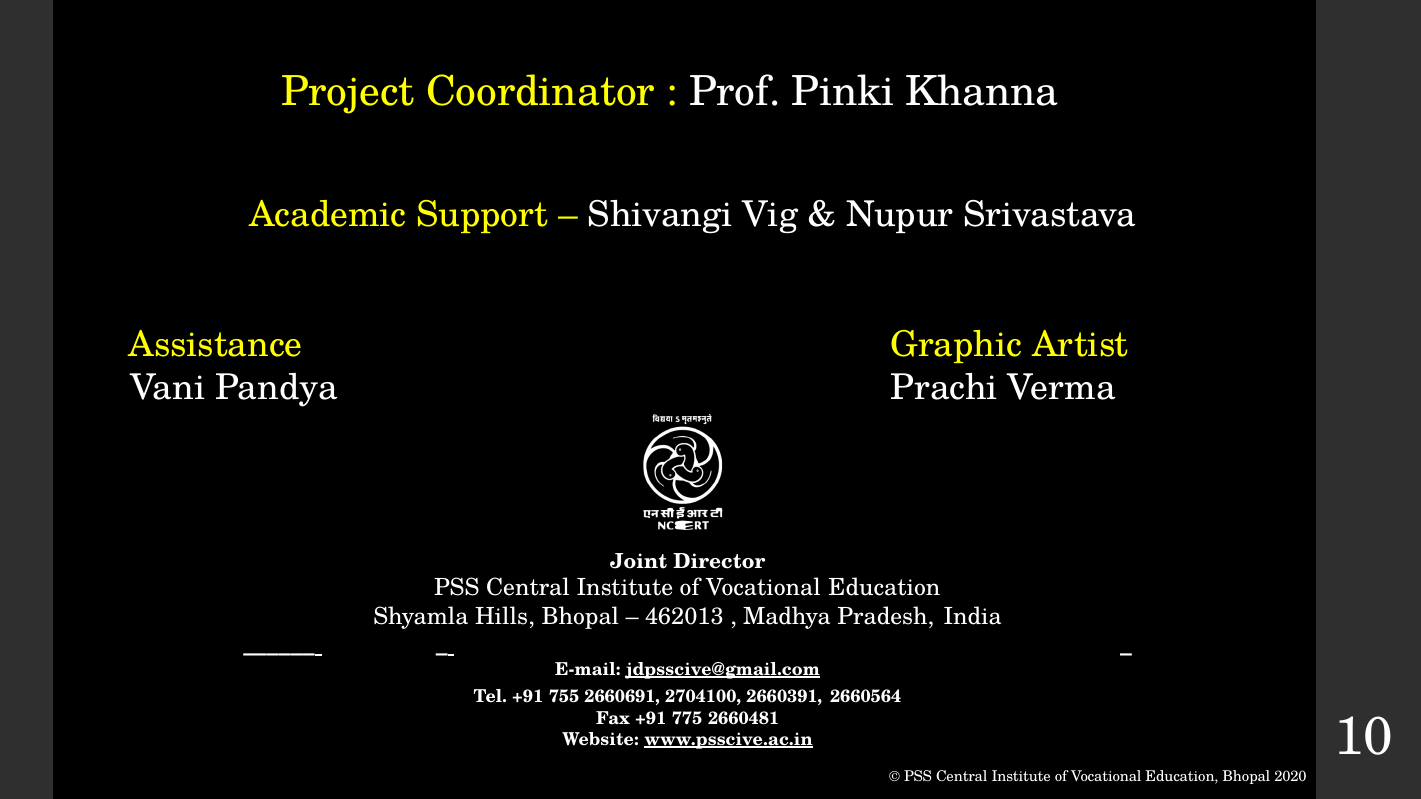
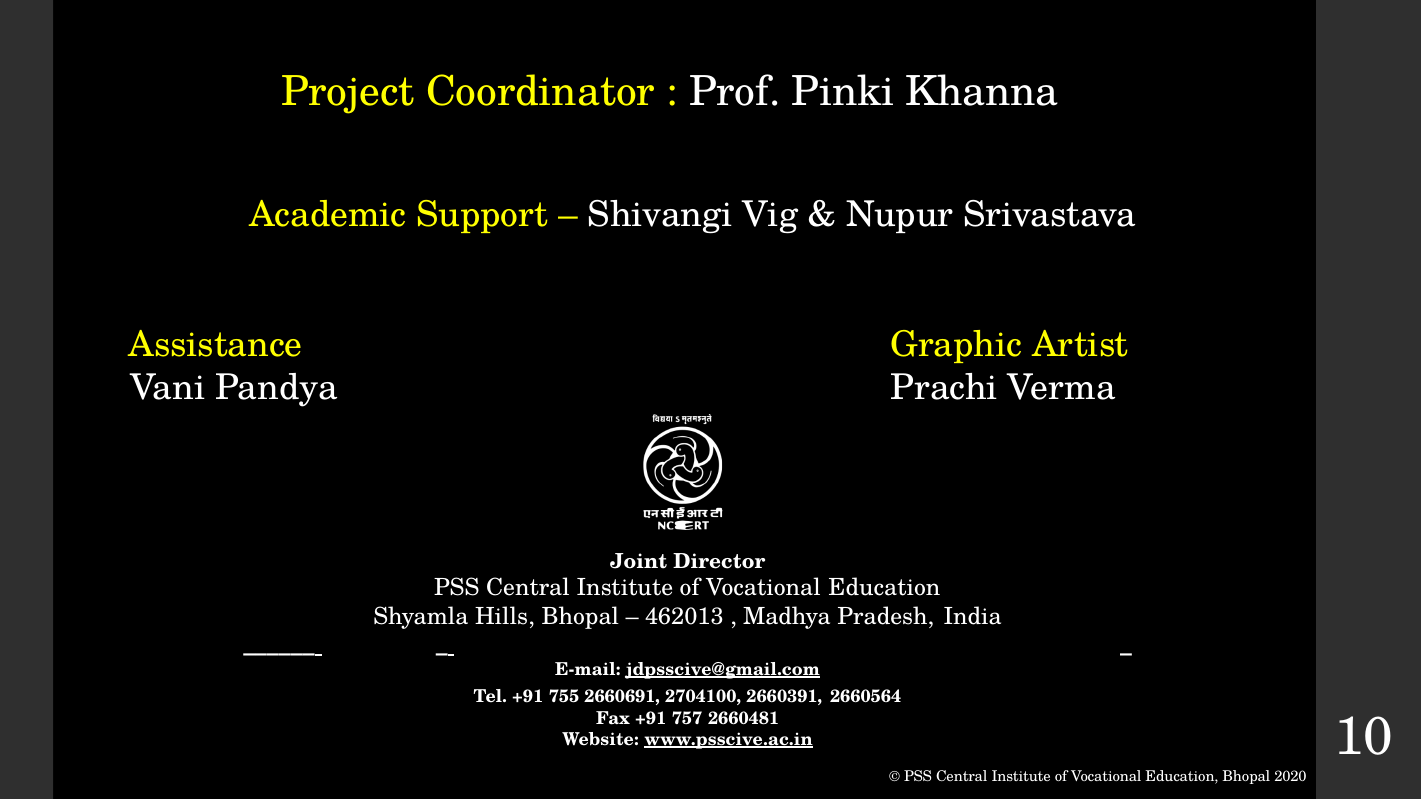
775: 775 -> 757
